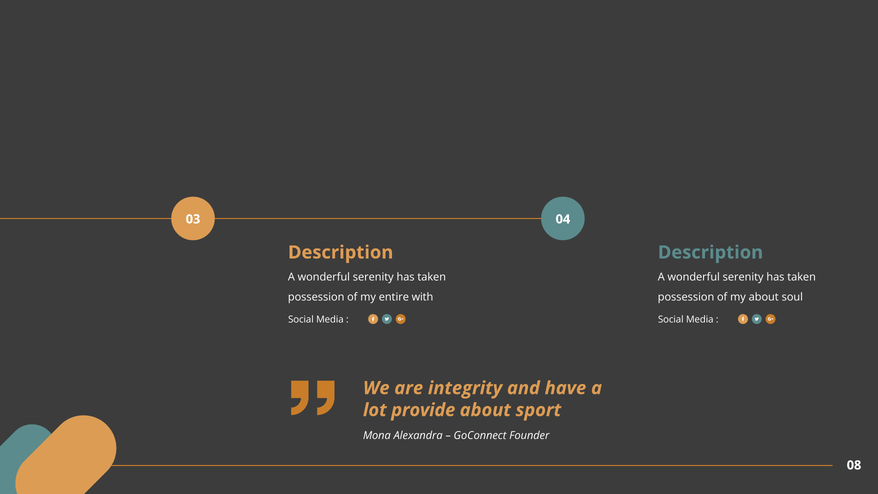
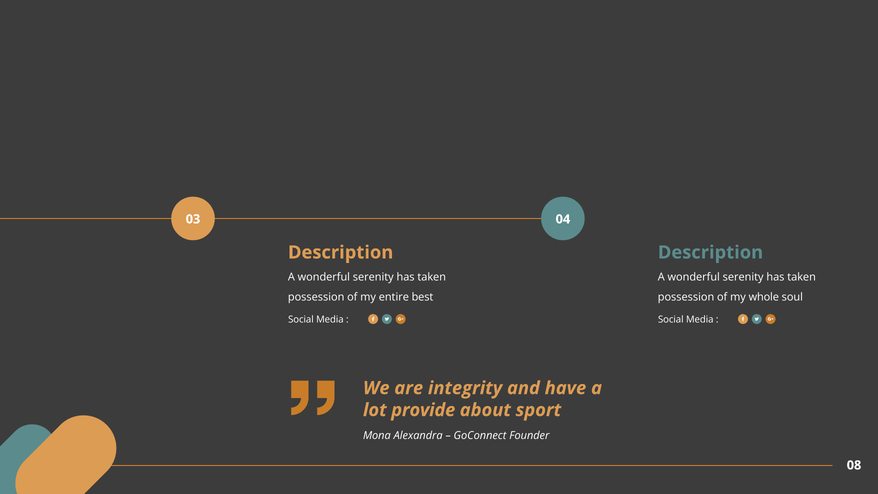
with: with -> best
my about: about -> whole
